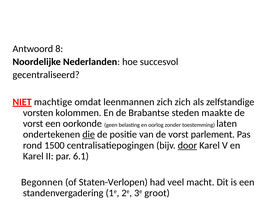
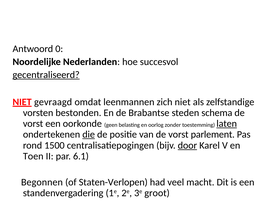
8: 8 -> 0
gecentraliseerd underline: none -> present
machtige: machtige -> gevraagd
zich zich: zich -> niet
kolommen: kolommen -> bestonden
maakte: maakte -> schema
laten underline: none -> present
Karel at (33, 156): Karel -> Toen
